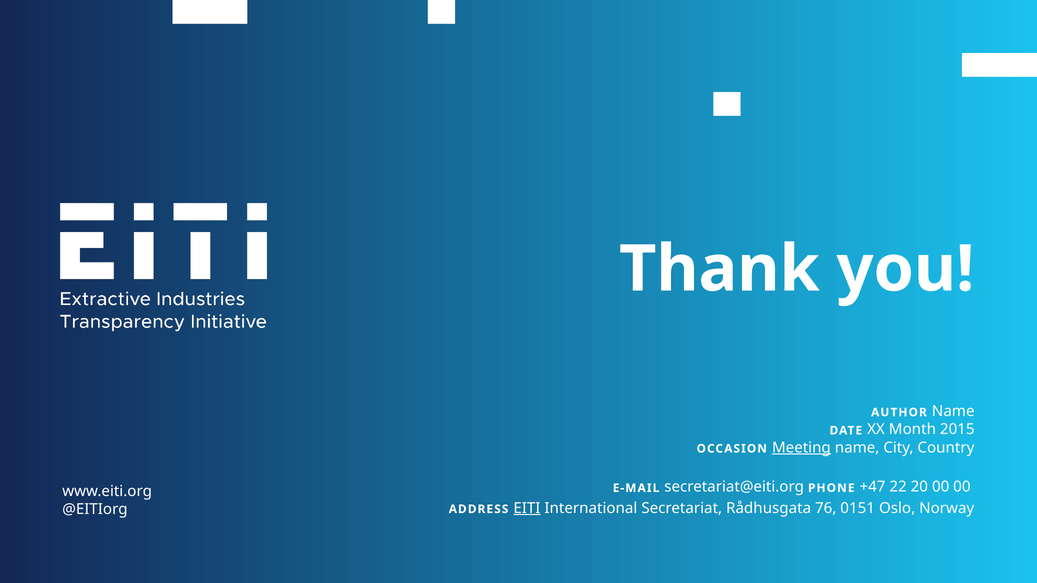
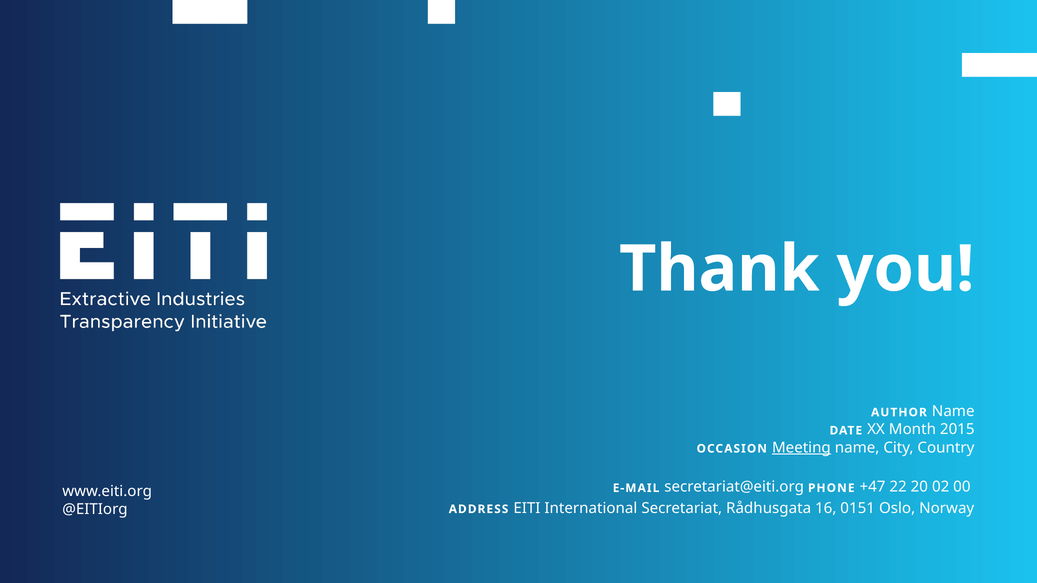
20 00: 00 -> 02
EITI underline: present -> none
76: 76 -> 16
